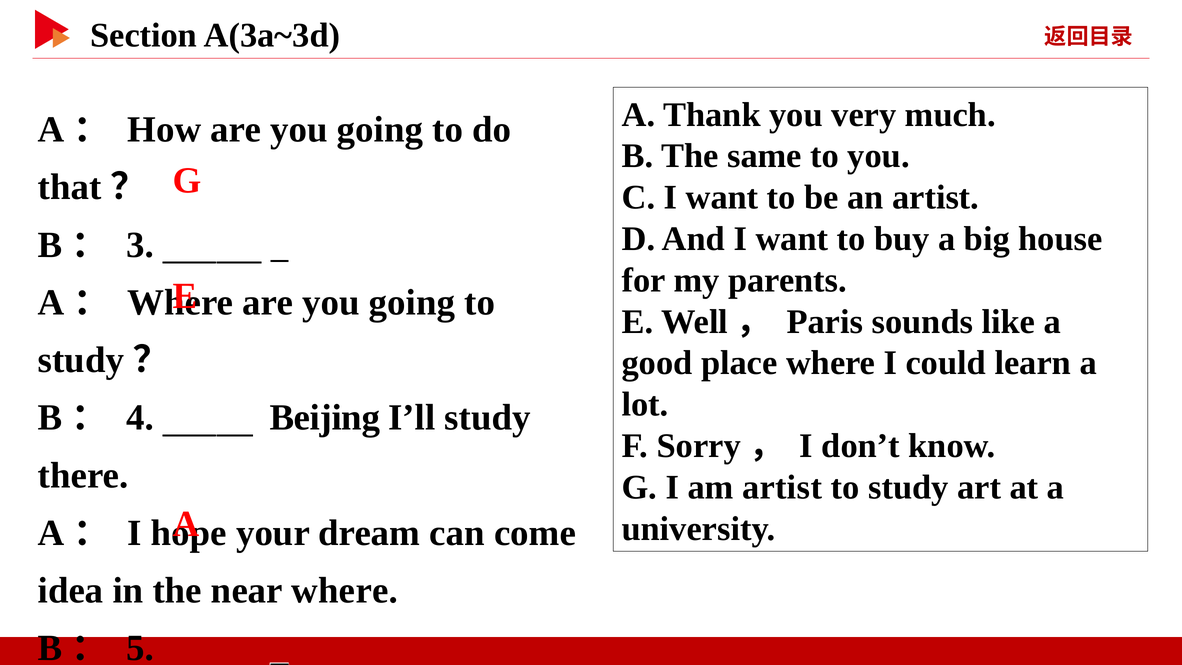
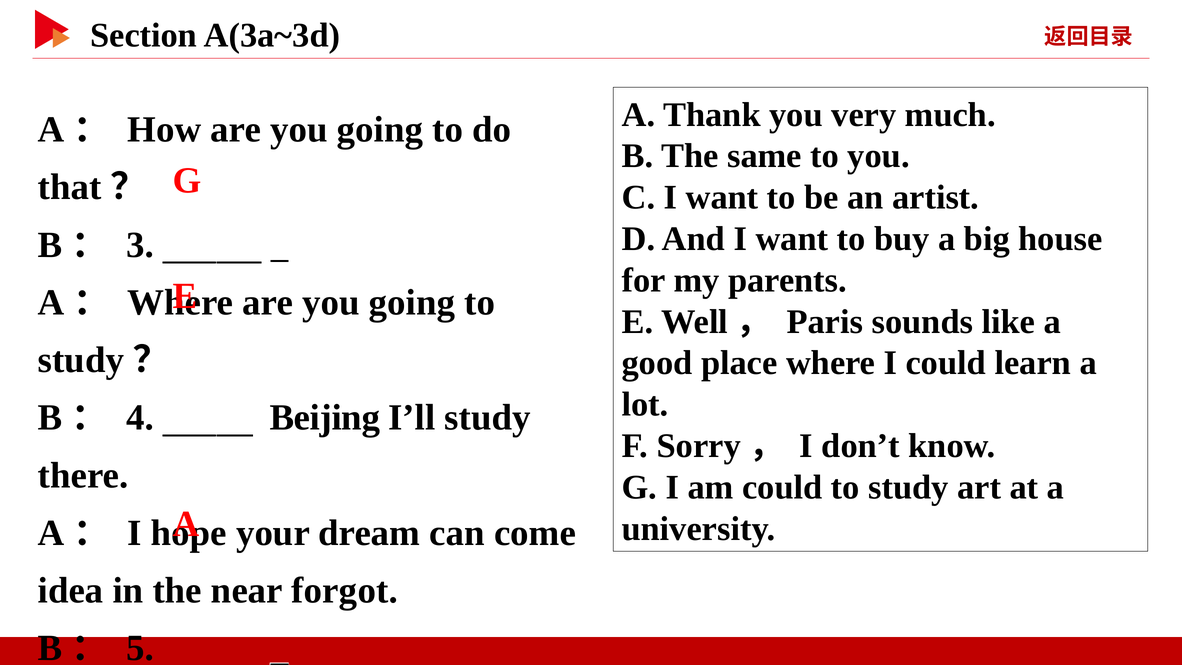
am artist: artist -> could
near where: where -> forgot
